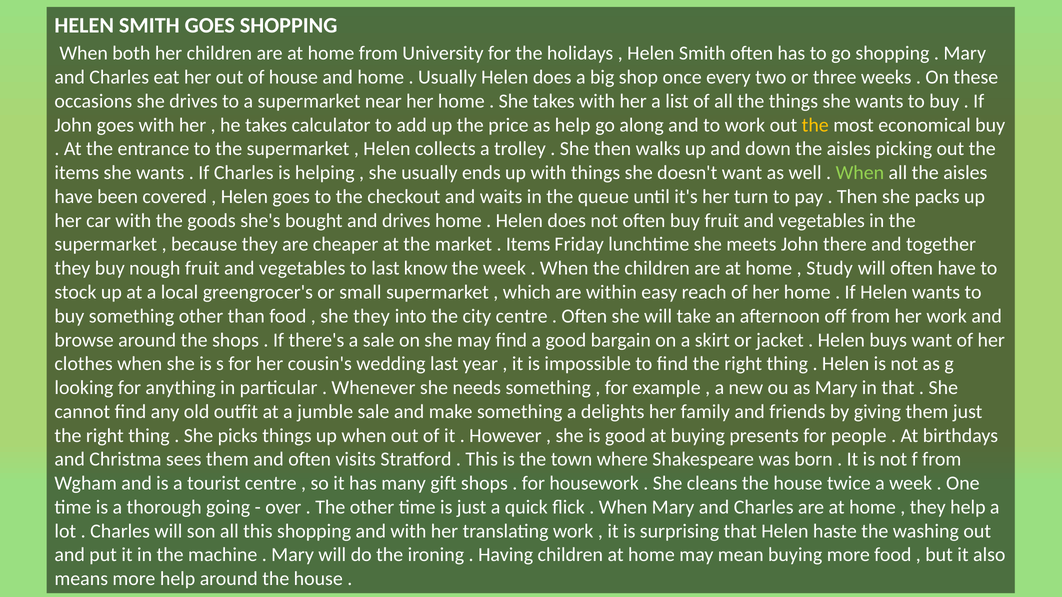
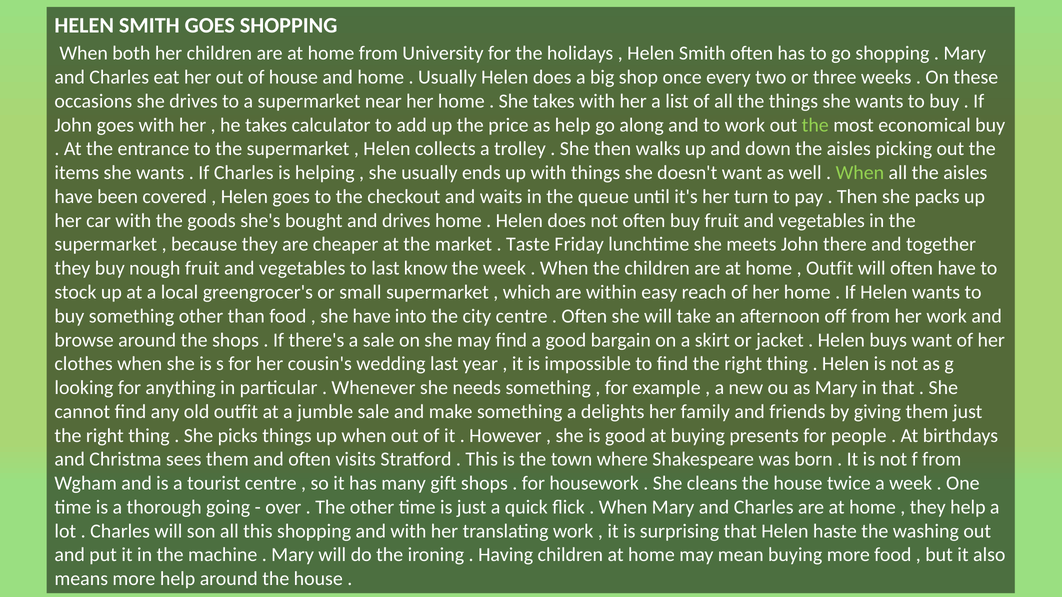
the at (815, 125) colour: yellow -> light green
Items at (528, 245): Items -> Taste
Study at (830, 268): Study -> Outfit
she they: they -> have
